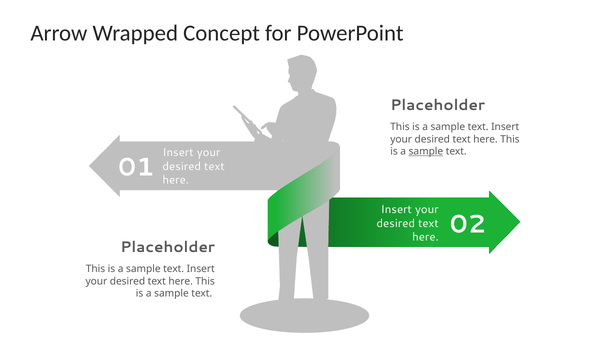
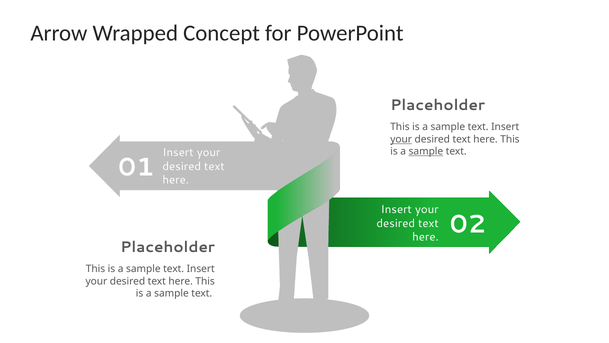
your at (401, 139) underline: none -> present
